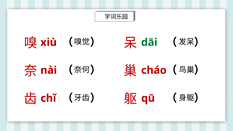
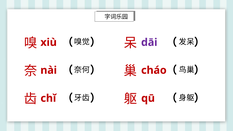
dāi colour: green -> purple
